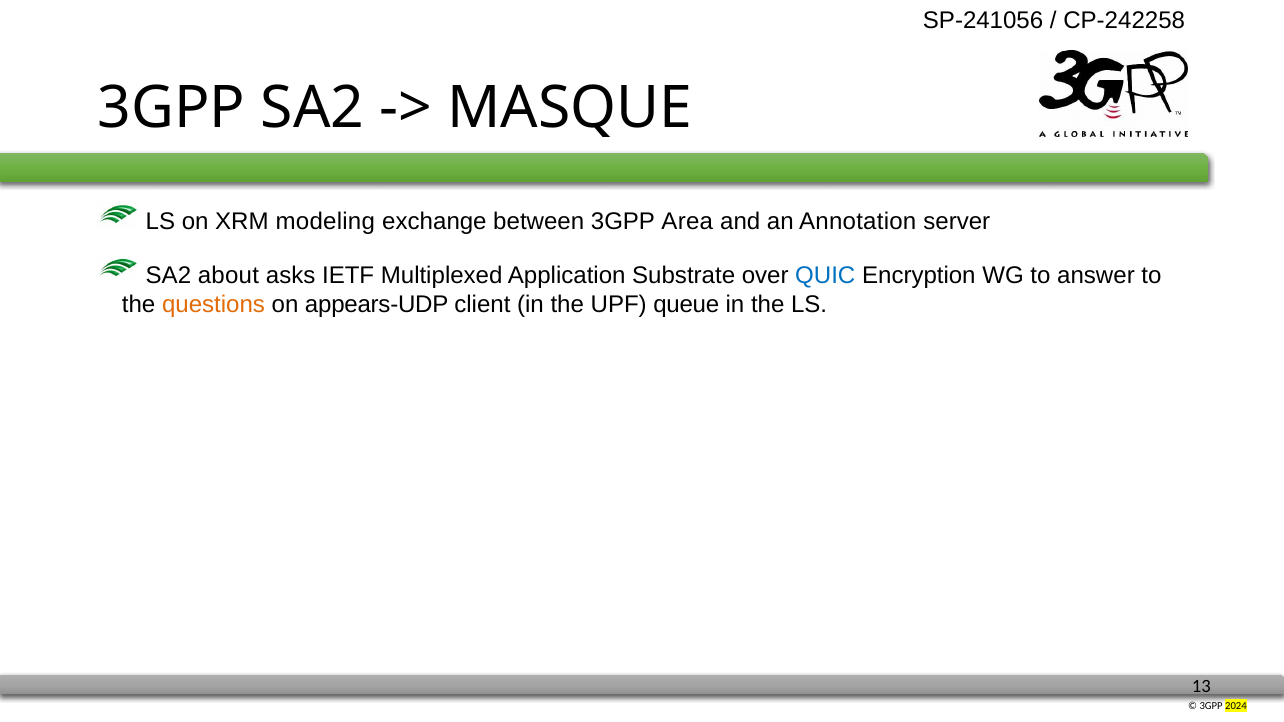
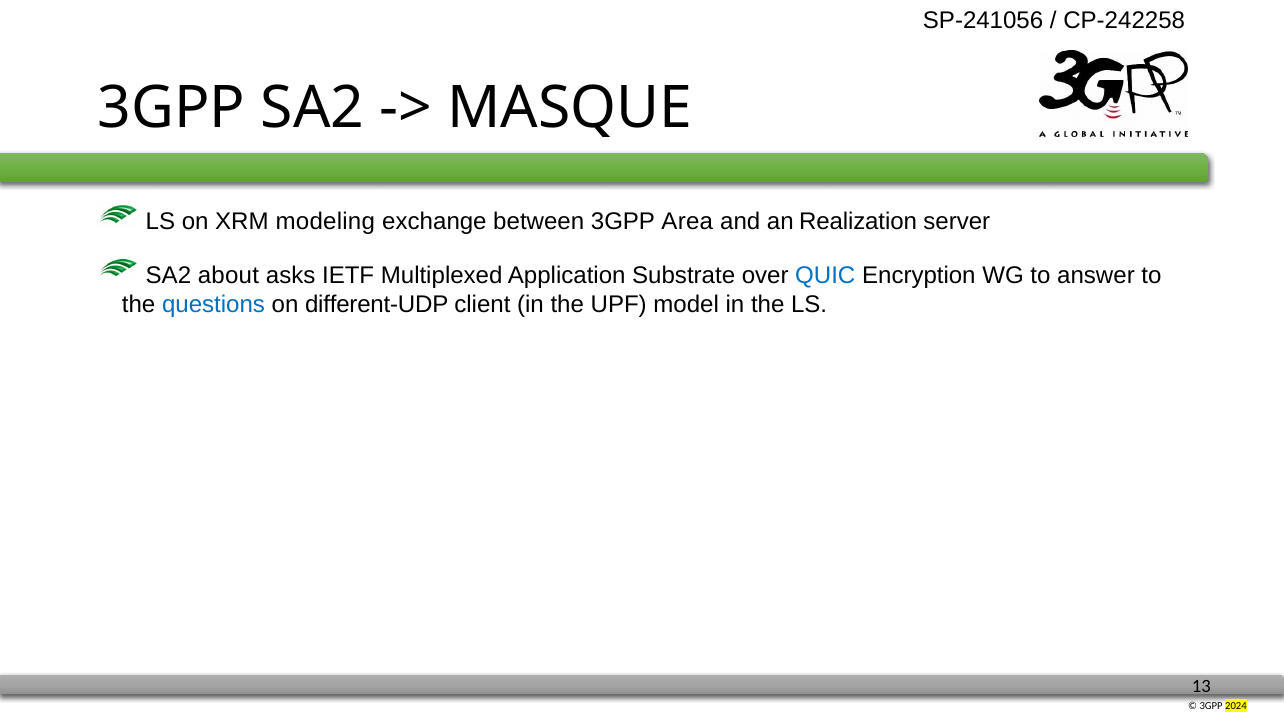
Annotation: Annotation -> Realization
questions colour: orange -> blue
appears-UDP: appears-UDP -> different-UDP
queue: queue -> model
